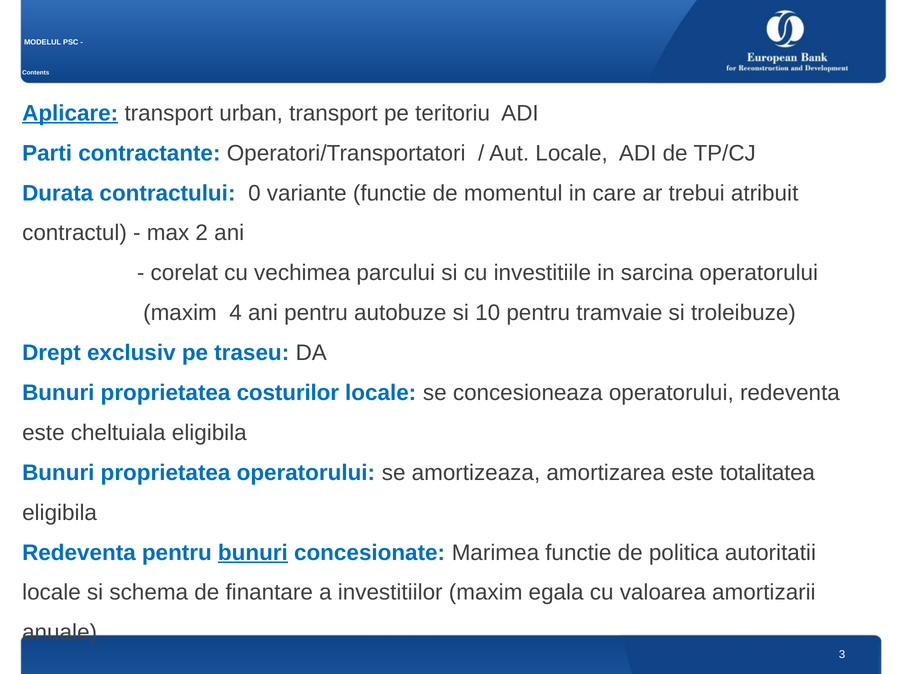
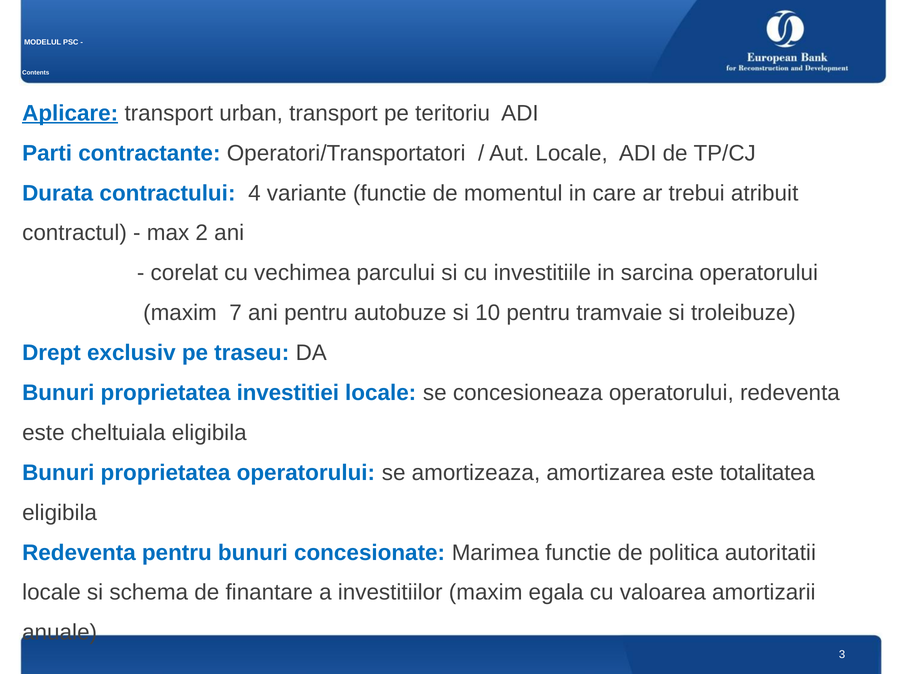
0: 0 -> 4
4: 4 -> 7
costurilor: costurilor -> investitiei
bunuri at (253, 553) underline: present -> none
